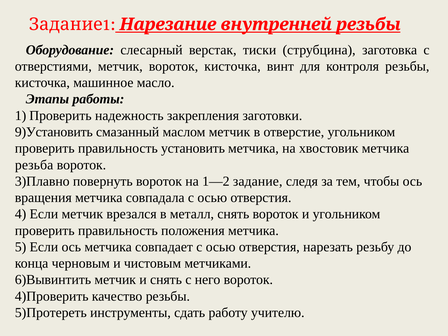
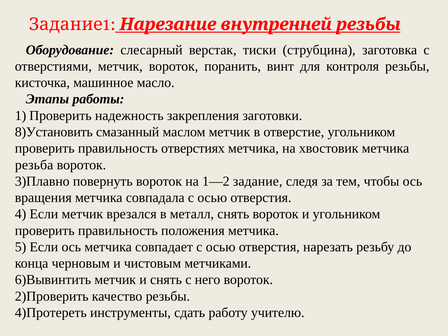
вороток кисточка: кисточка -> поранить
9)Установить: 9)Установить -> 8)Установить
установить: установить -> отверстиях
4)Проверить: 4)Проверить -> 2)Проверить
5)Протереть: 5)Протереть -> 4)Протереть
